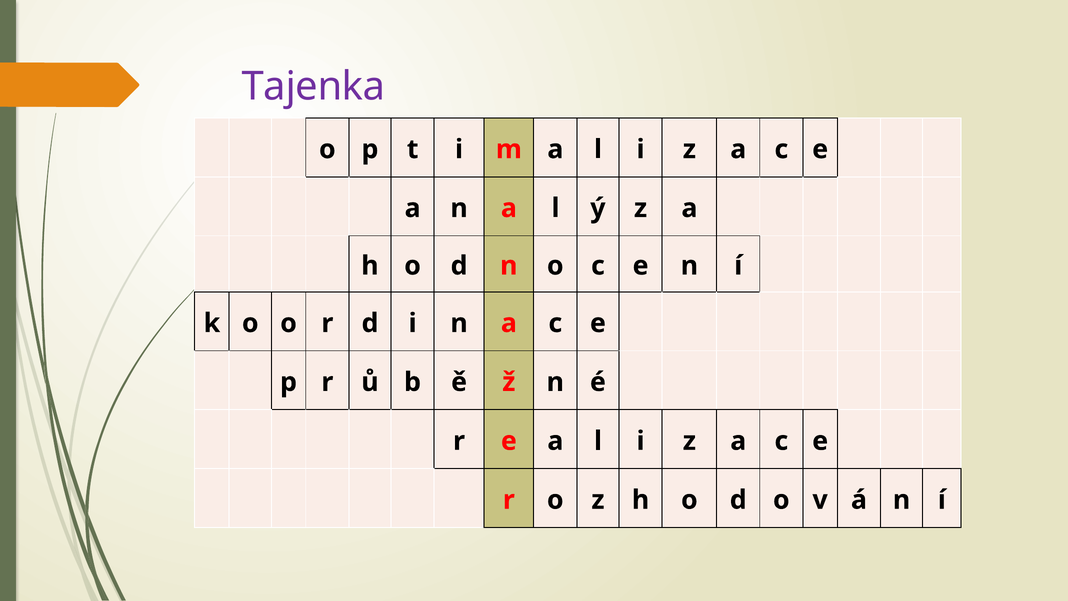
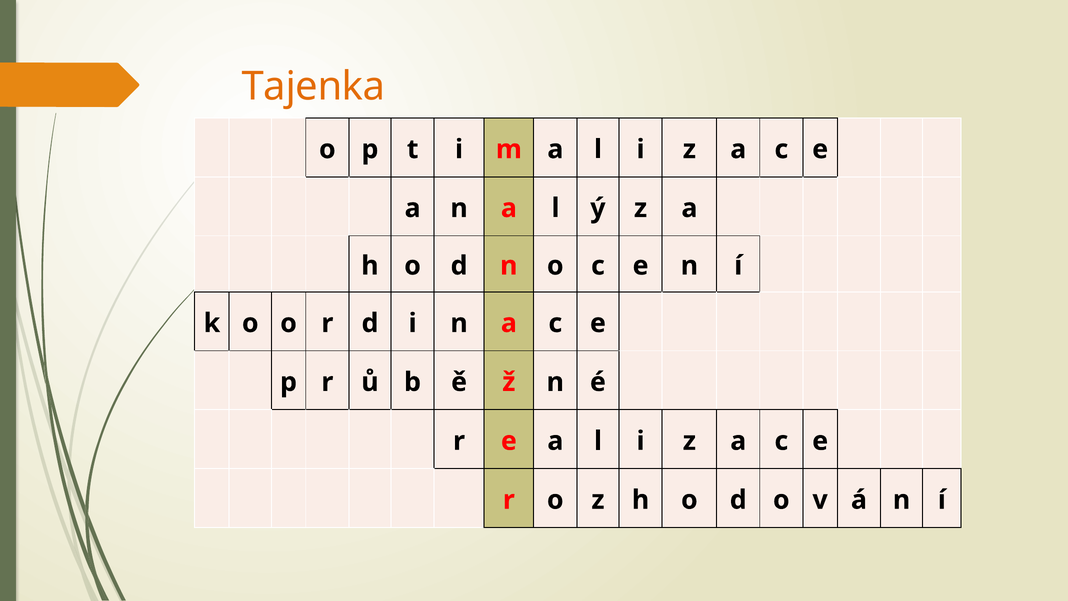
Tajenka colour: purple -> orange
